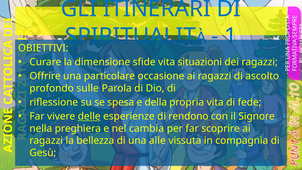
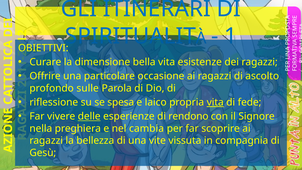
sfide: sfide -> bella
situazioni: situazioni -> esistenze
della: della -> laico
vita at (215, 102) underline: none -> present
alle: alle -> vite
